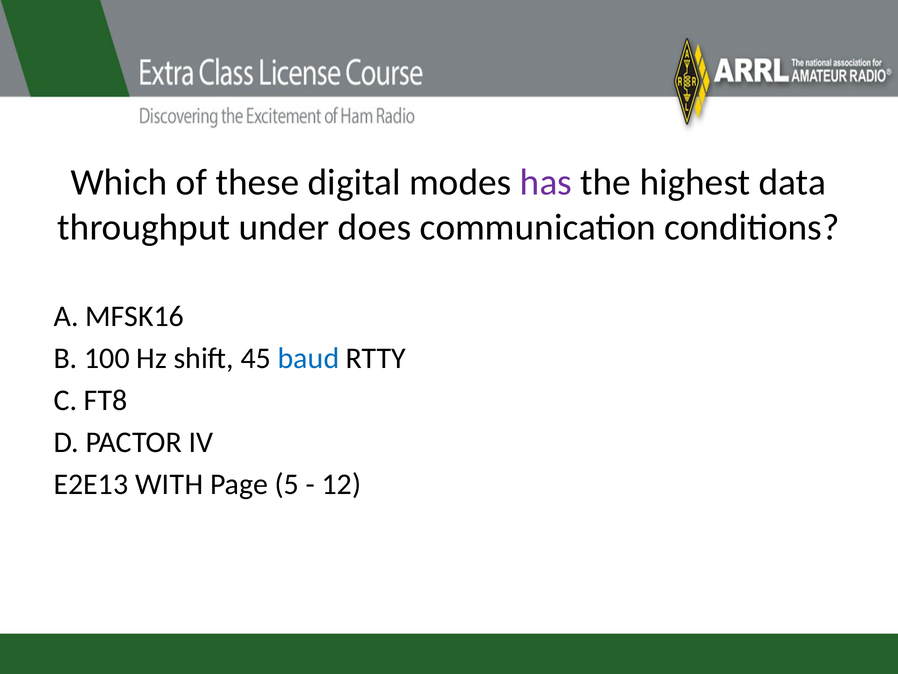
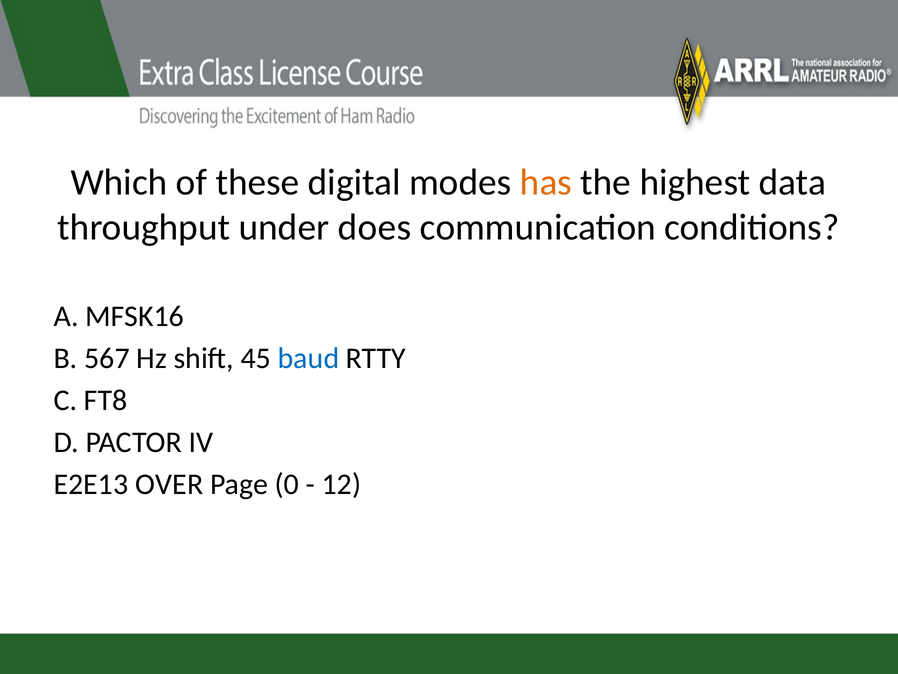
has colour: purple -> orange
100: 100 -> 567
WITH: WITH -> OVER
5: 5 -> 0
